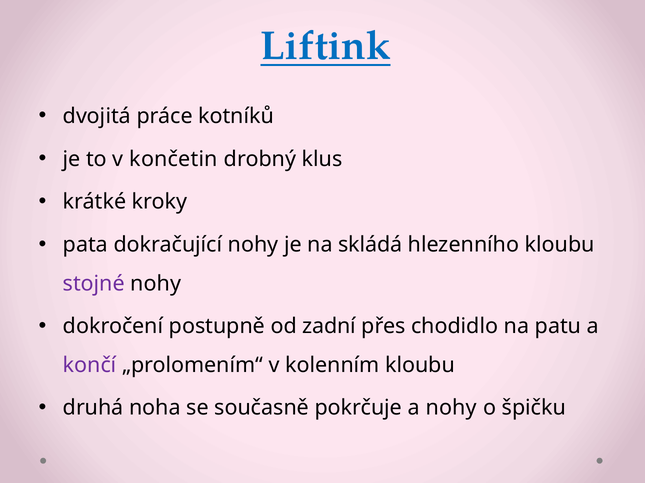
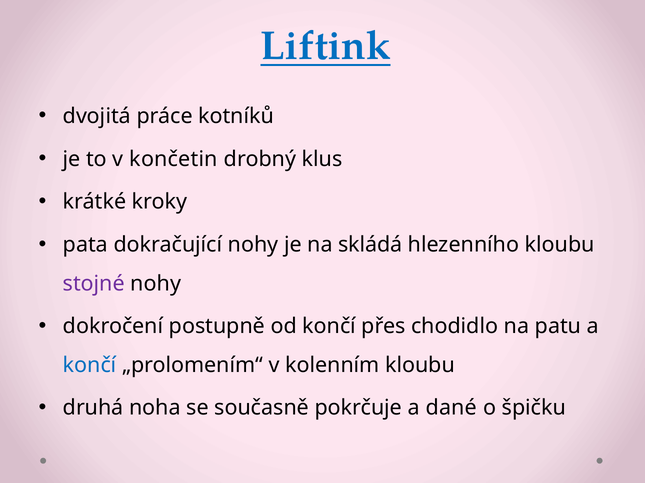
od zadní: zadní -> končí
končí at (90, 366) colour: purple -> blue
a nohy: nohy -> dané
